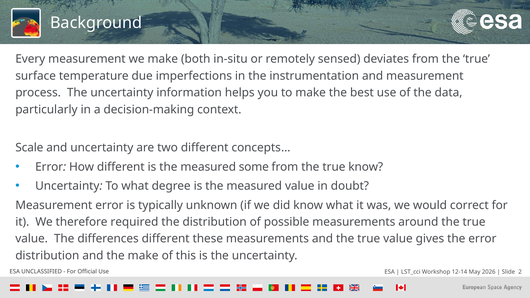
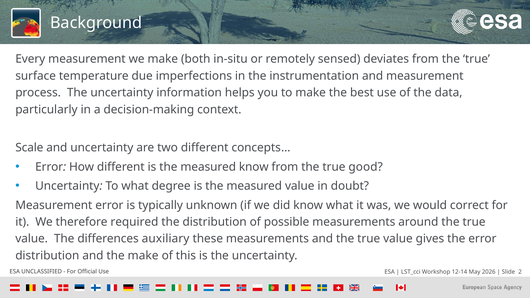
measured some: some -> know
true know: know -> good
differences different: different -> auxiliary
